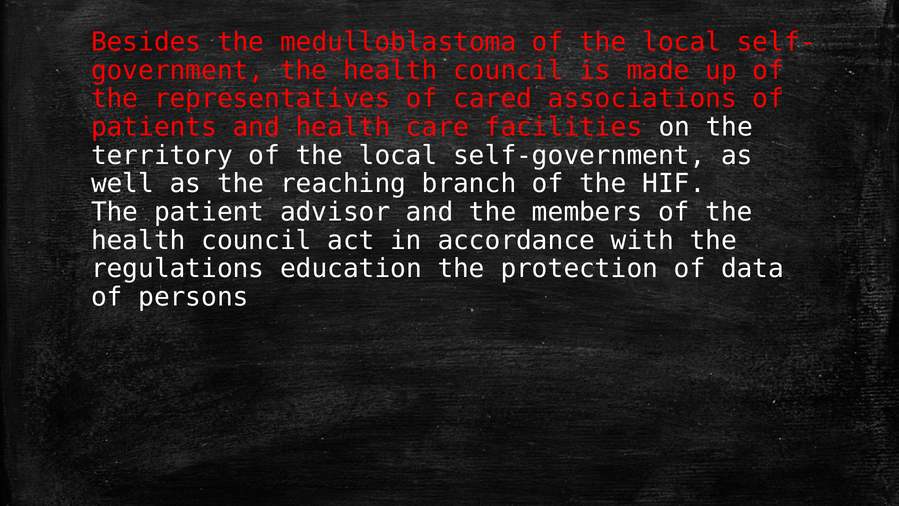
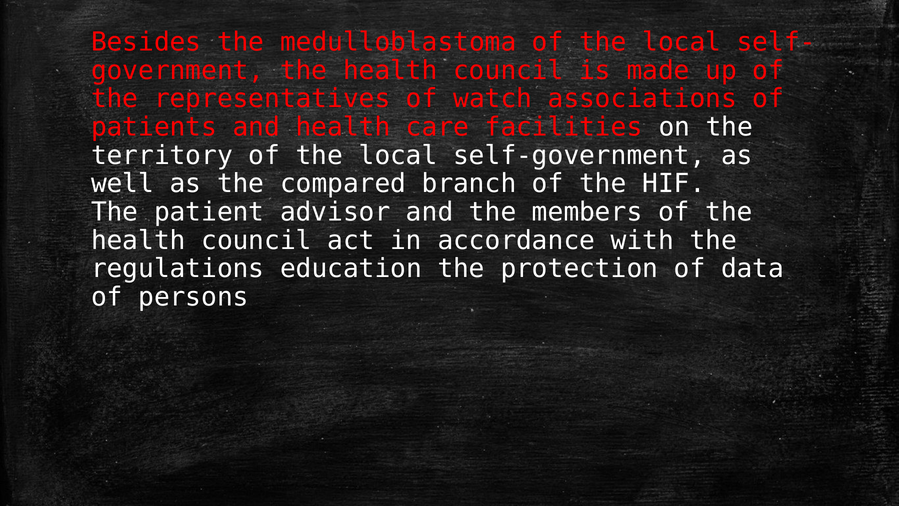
cared: cared -> watch
reaching: reaching -> compared
